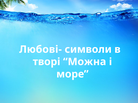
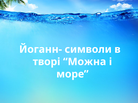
Любові-: Любові- -> Йоганн-
